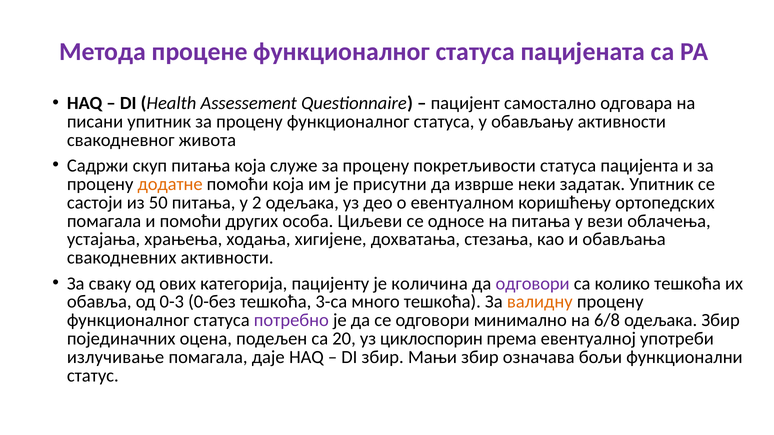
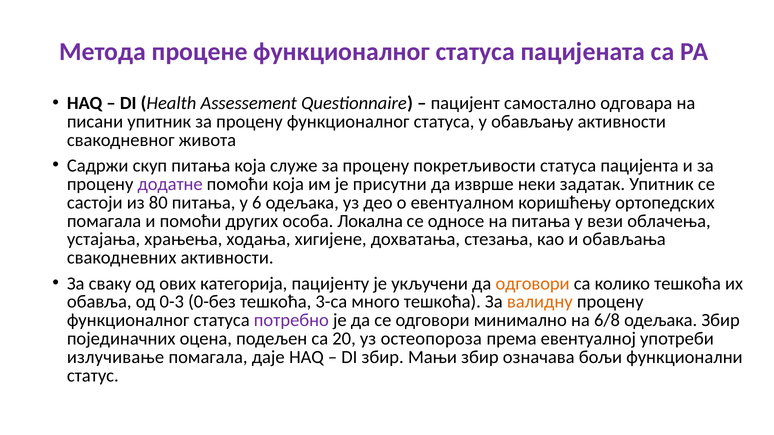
додатне colour: orange -> purple
50: 50 -> 80
2: 2 -> 6
Циљеви: Циљеви -> Локална
количина: количина -> укључени
одговори at (533, 284) colour: purple -> orange
циклоспорин: циклоспорин -> остеопороза
